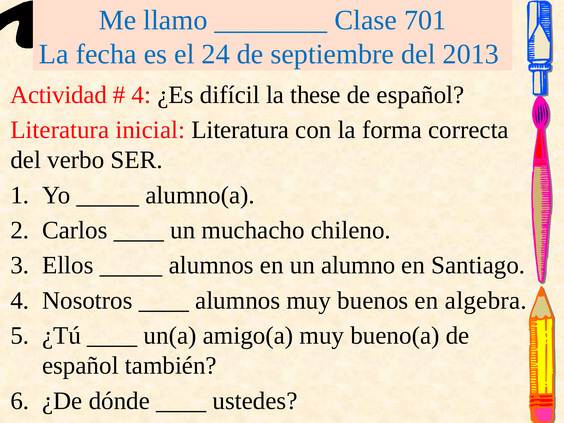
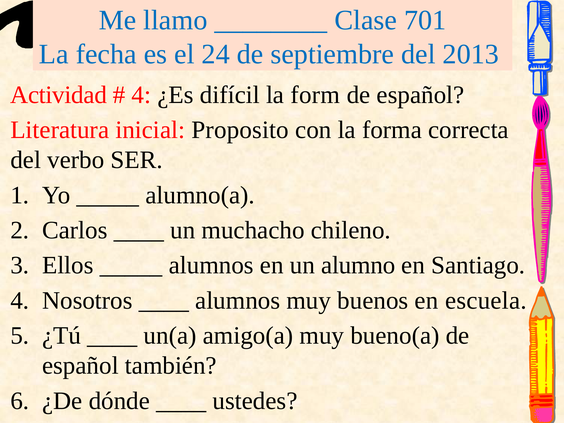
these: these -> form
inicial Literatura: Literatura -> Proposito
algebra: algebra -> escuela
